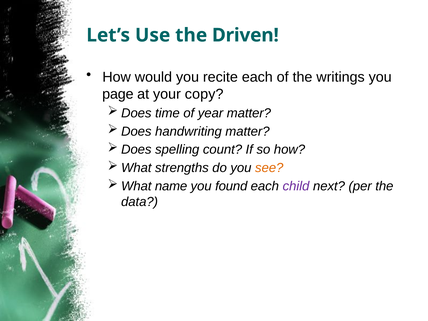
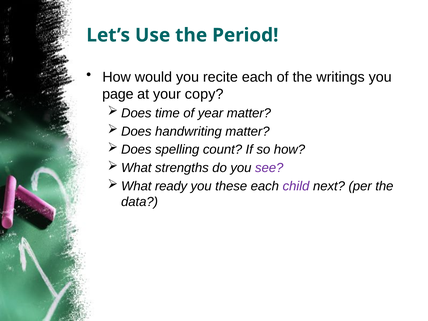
Driven: Driven -> Period
see colour: orange -> purple
name: name -> ready
found: found -> these
